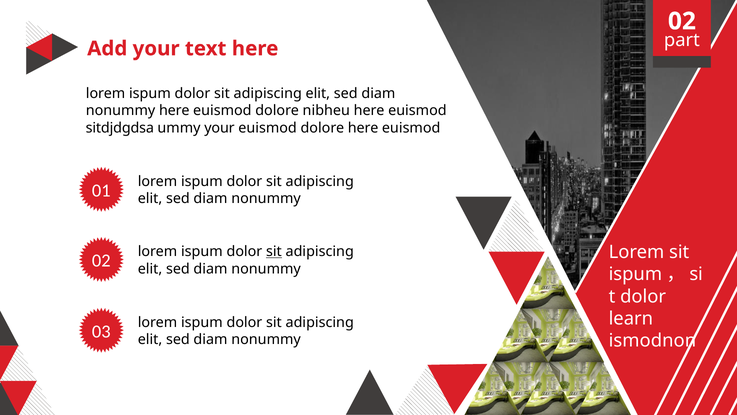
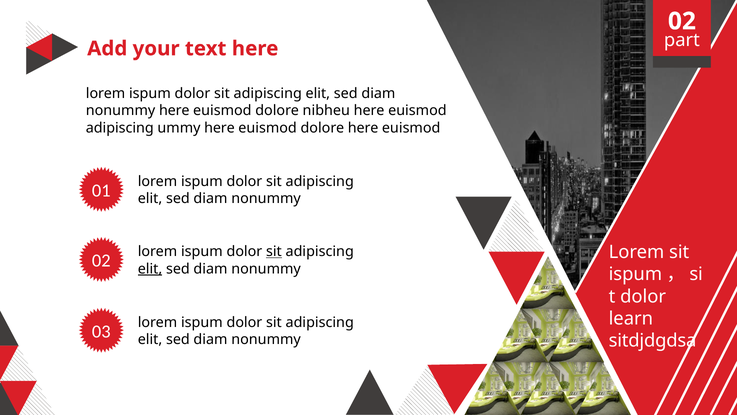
sitdjdgdsa at (120, 128): sitdjdgdsa -> adipiscing
ummy your: your -> here
elit at (150, 269) underline: none -> present
ismodnon: ismodnon -> sitdjdgdsa
